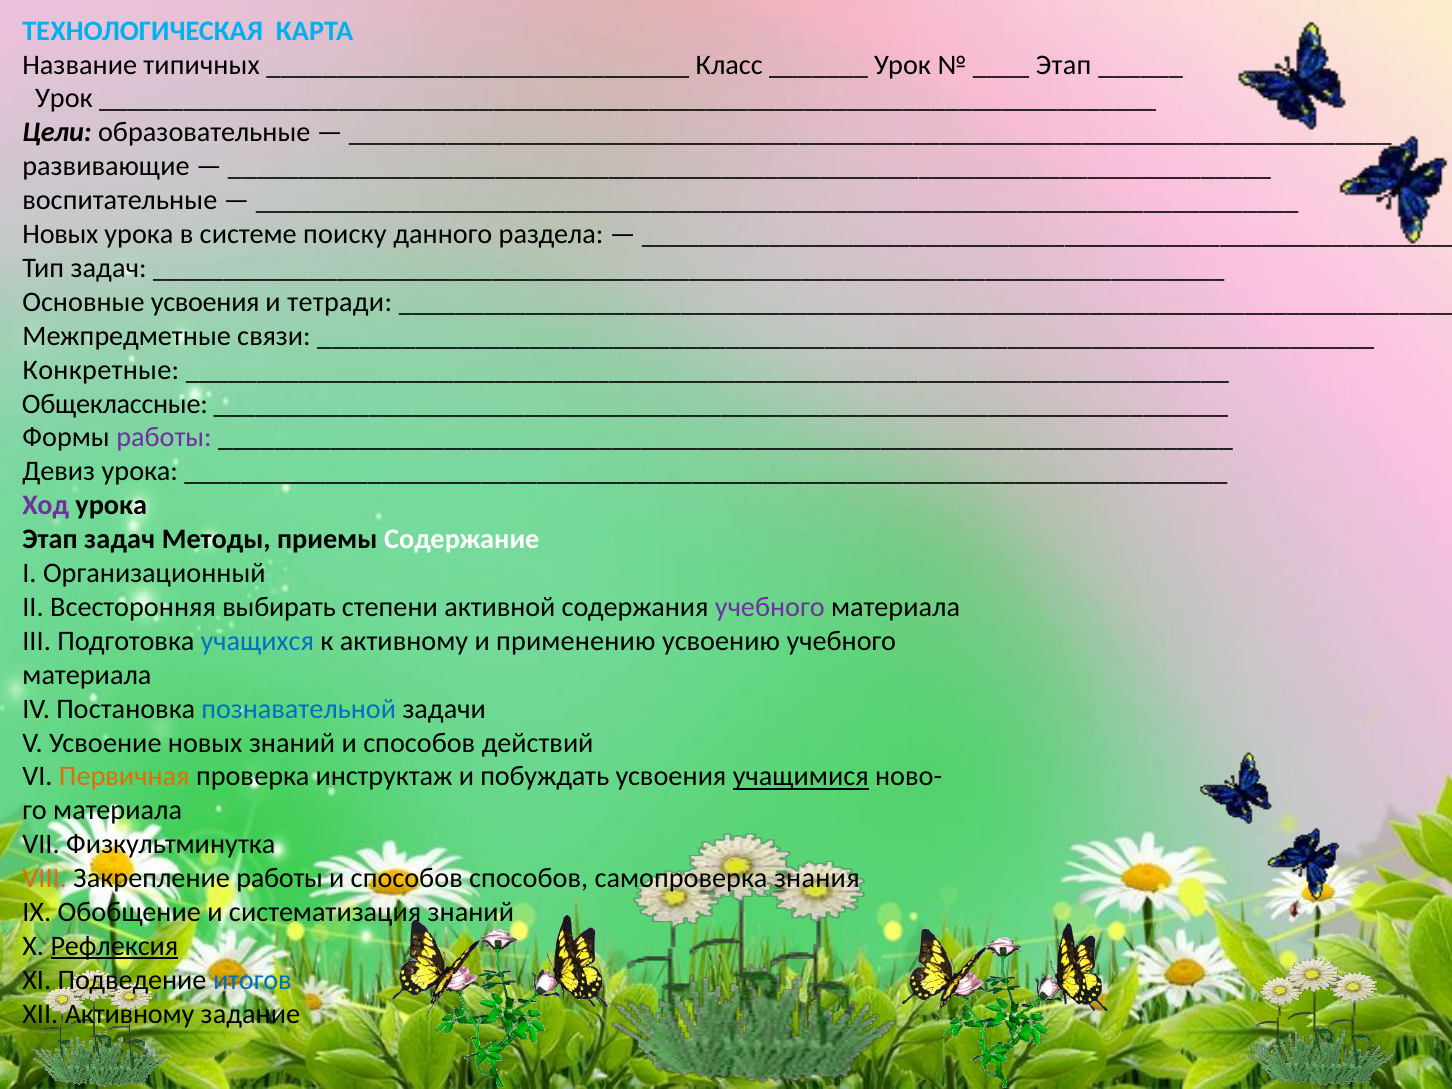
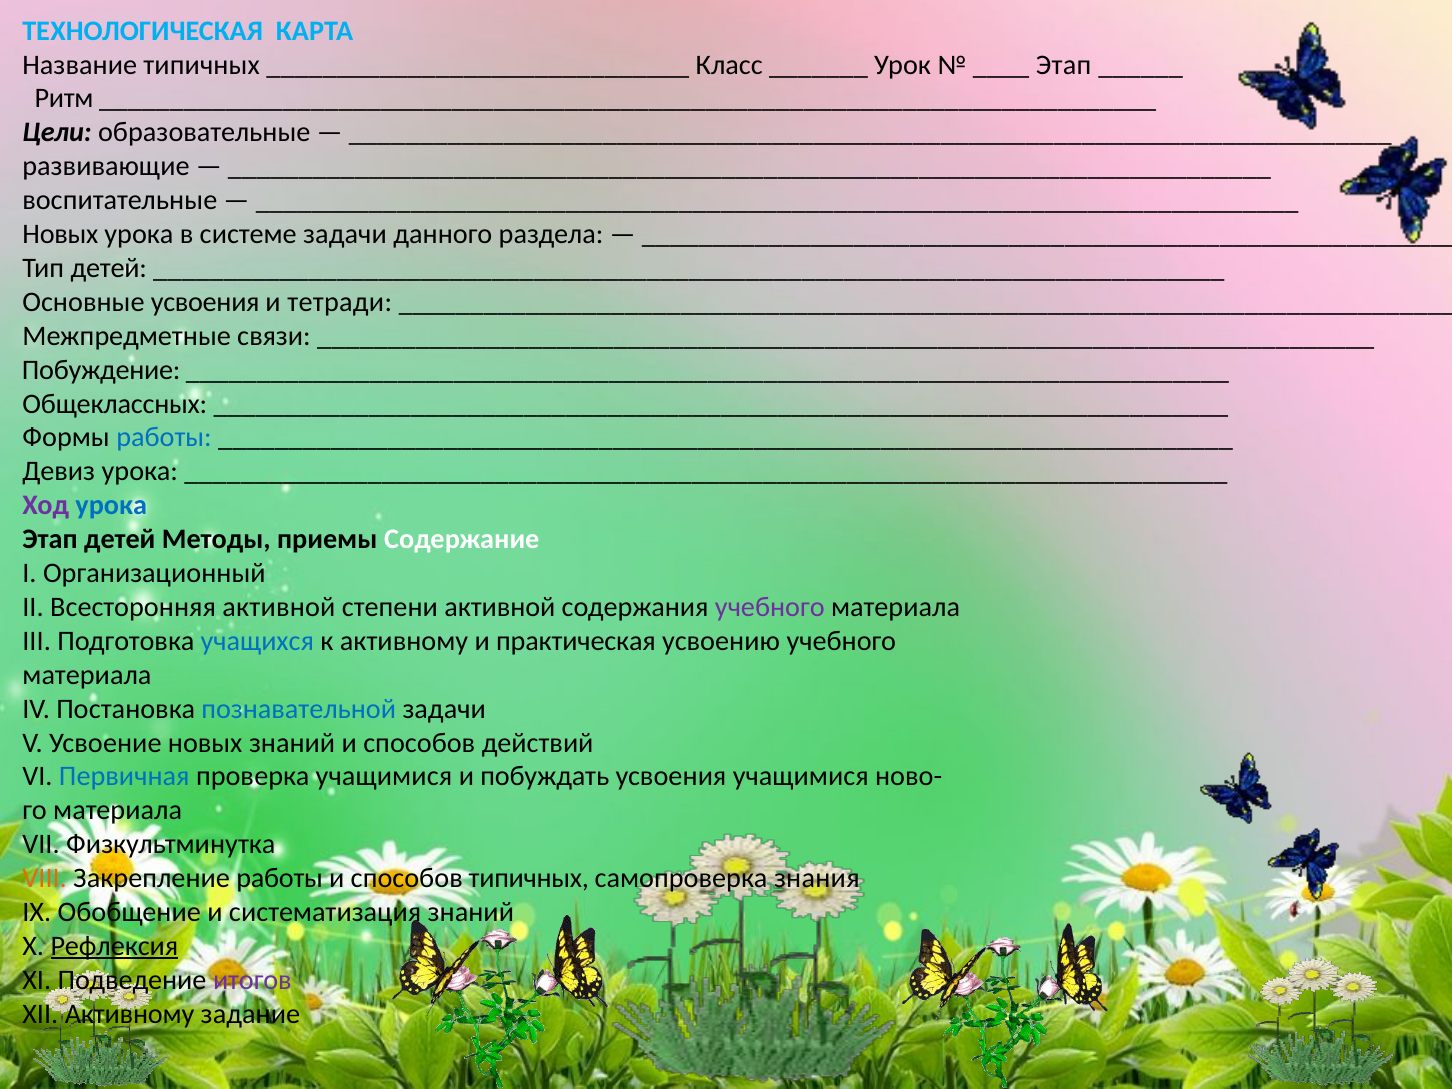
Урок at (64, 99): Урок -> Ритм
системе поиску: поиску -> задачи
Тип задач: задач -> детей
Конкретные: Конкретные -> Побуждение
Общеклассные: Общеклассные -> Общеклассных
работы at (164, 438) colour: purple -> blue
урока at (111, 505) colour: black -> blue
Этап задач: задач -> детей
Всесторонняя выбирать: выбирать -> активной
применению: применению -> практическая
Первичная colour: orange -> blue
проверка инструктаж: инструктаж -> учащимися
учащимися at (801, 777) underline: present -> none
способов способов: способов -> типичных
итогов colour: blue -> purple
